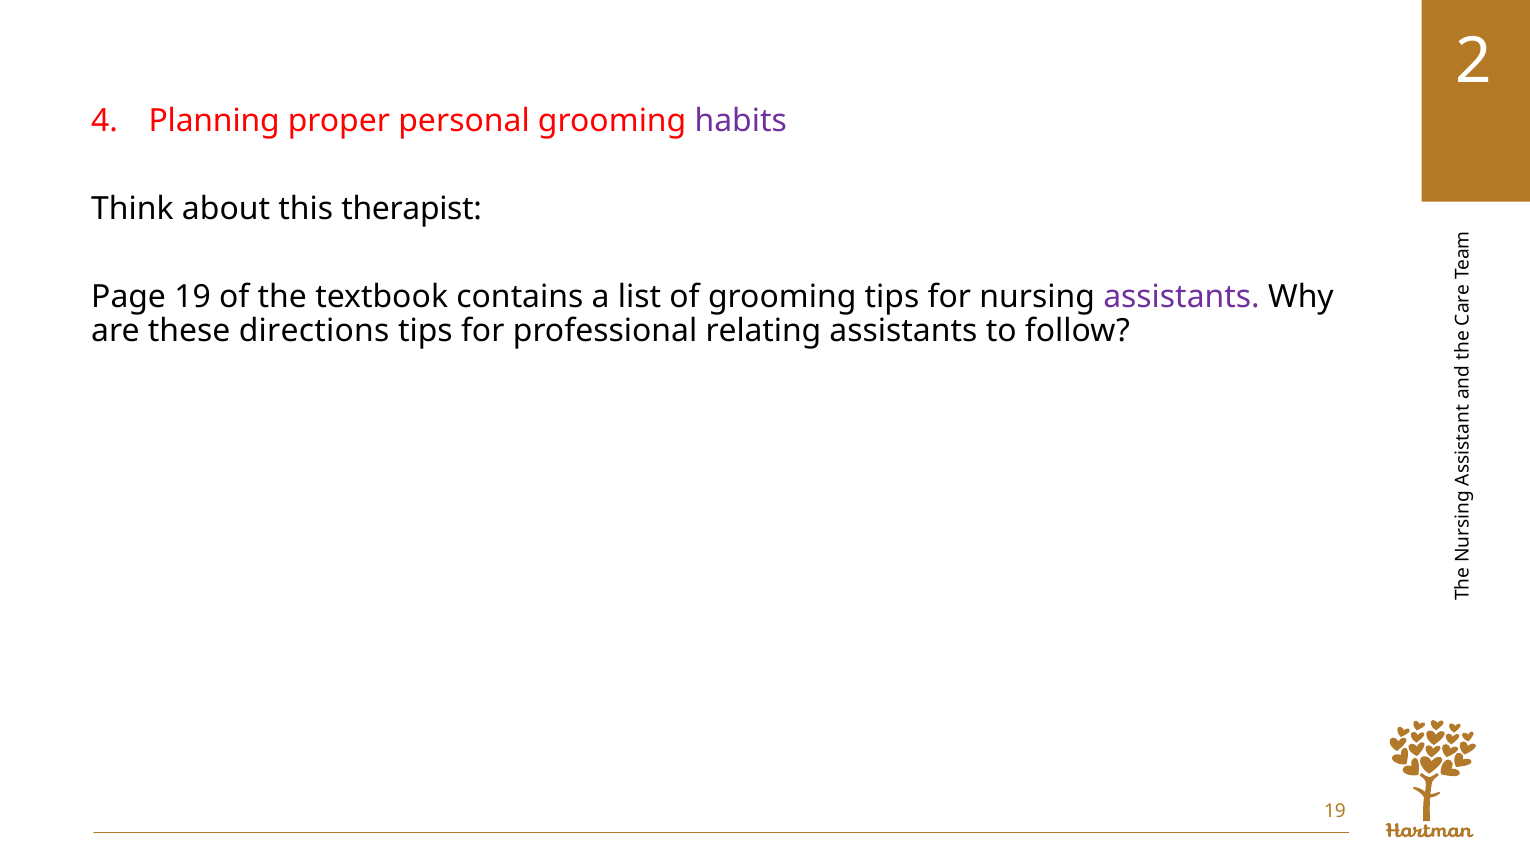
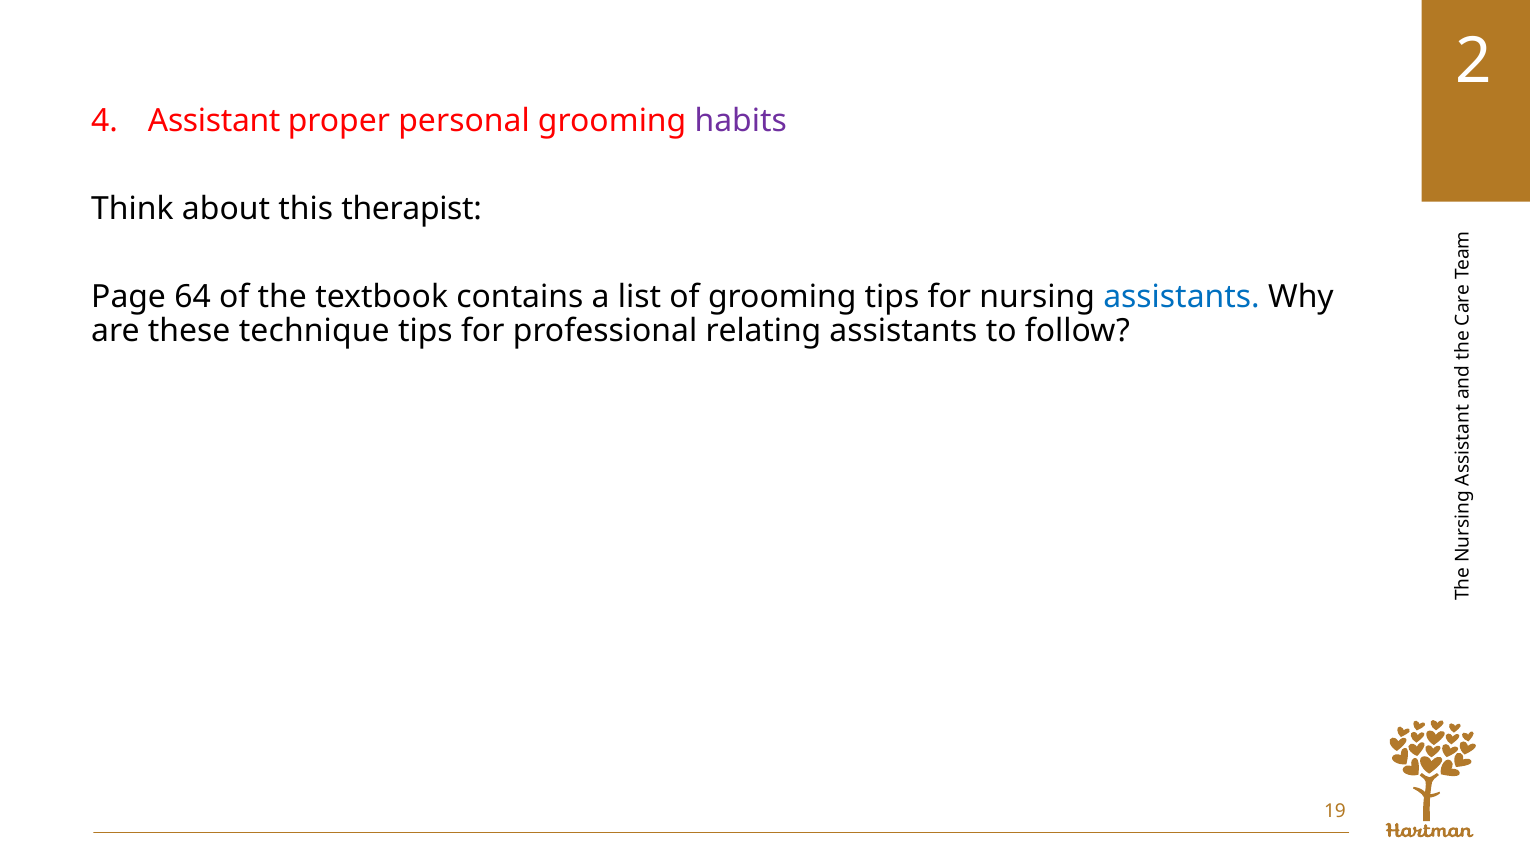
Planning: Planning -> Assistant
Page 19: 19 -> 64
assistants at (1181, 297) colour: purple -> blue
directions: directions -> technique
